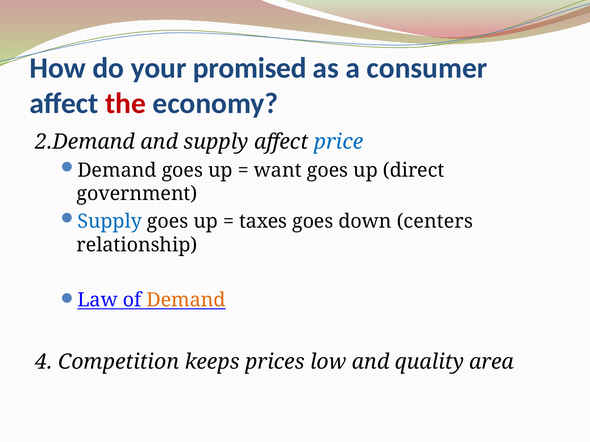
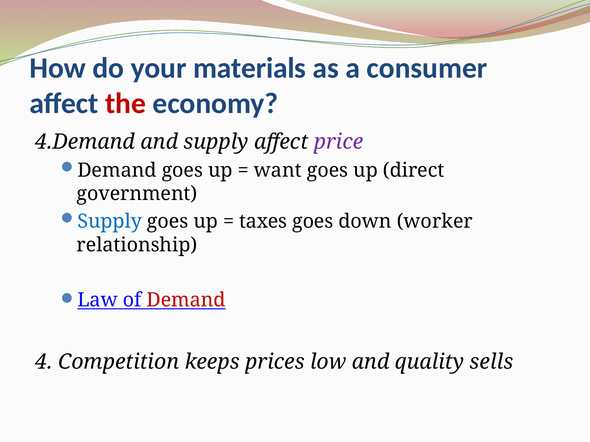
promised: promised -> materials
2.Demand: 2.Demand -> 4.Demand
price colour: blue -> purple
centers: centers -> worker
Demand at (186, 300) colour: orange -> red
area: area -> sells
